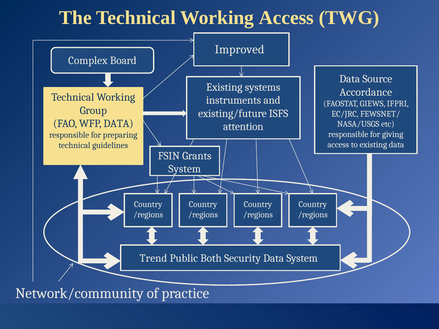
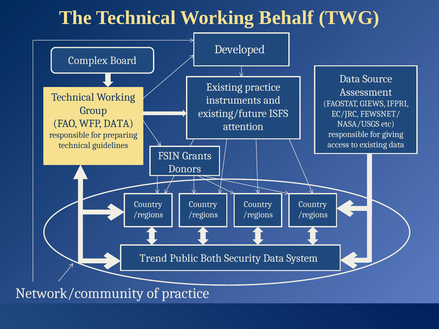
Working Access: Access -> Behalf
Improved: Improved -> Developed
Existing systems: systems -> practice
Accordance: Accordance -> Assessment
System at (185, 169): System -> Donors
